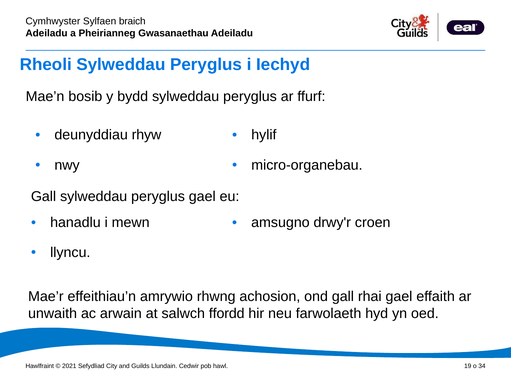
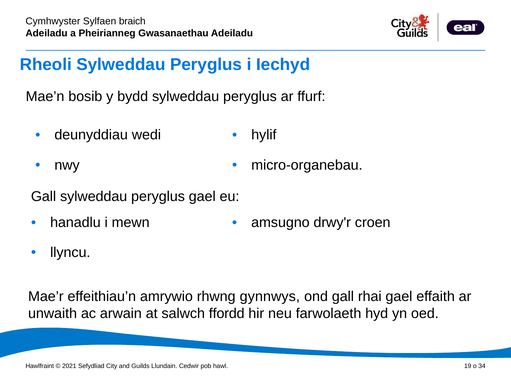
rhyw: rhyw -> wedi
achosion: achosion -> gynnwys
